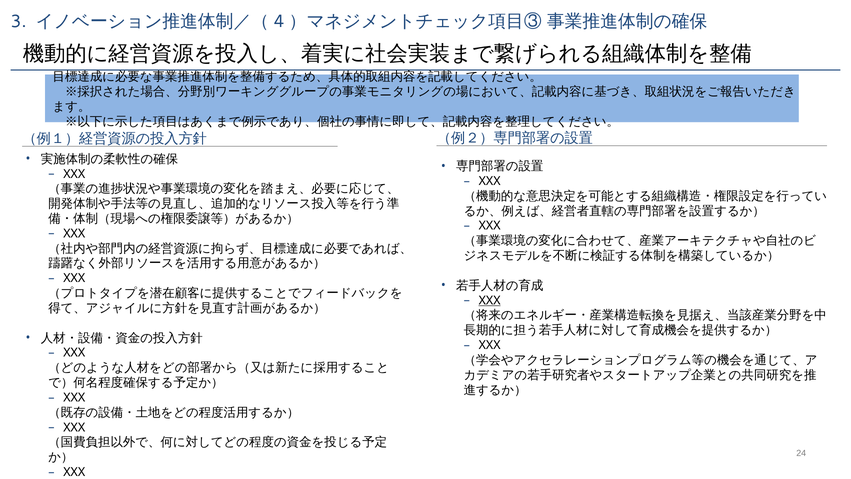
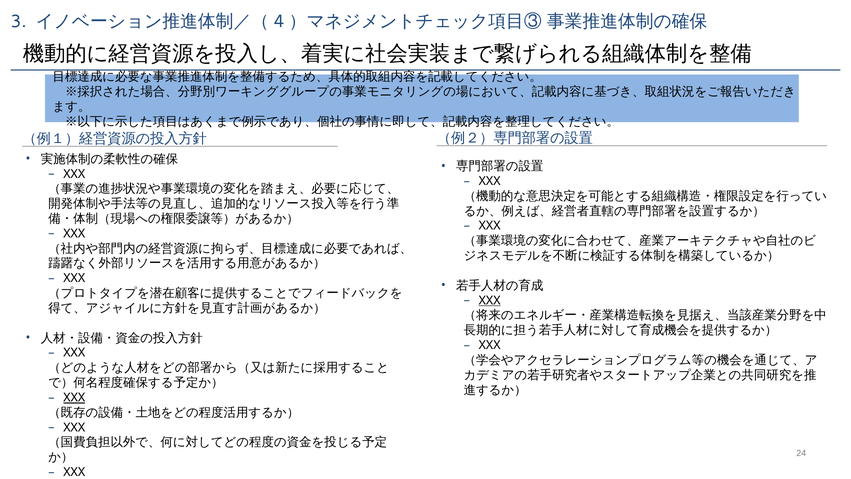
XXX at (74, 397) underline: none -> present
